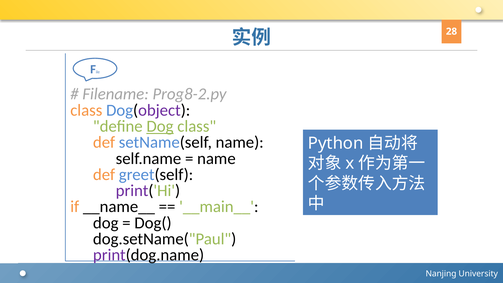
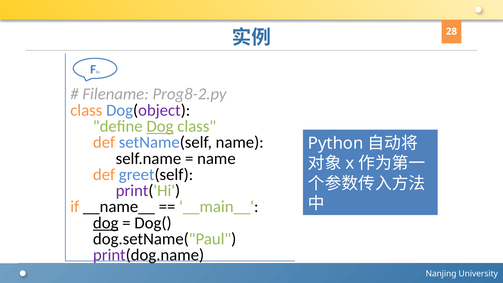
dog at (106, 223) underline: none -> present
